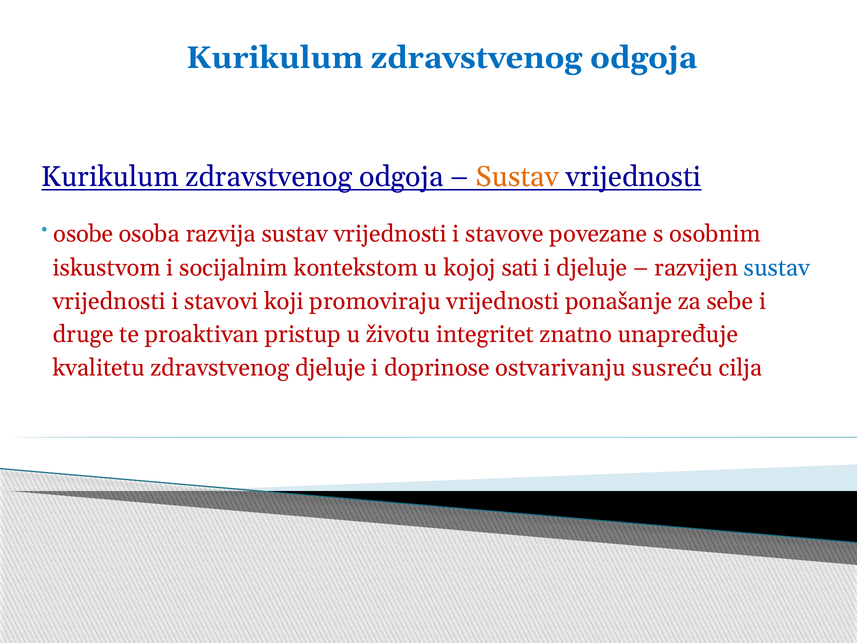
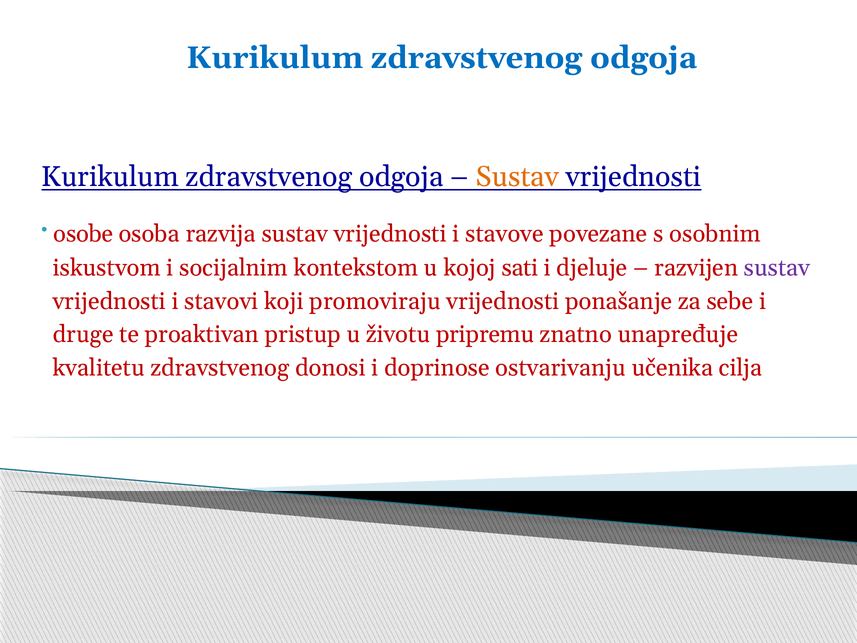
sustav at (777, 268) colour: blue -> purple
integritet: integritet -> pripremu
zdravstvenog djeluje: djeluje -> donosi
susreću: susreću -> učenika
